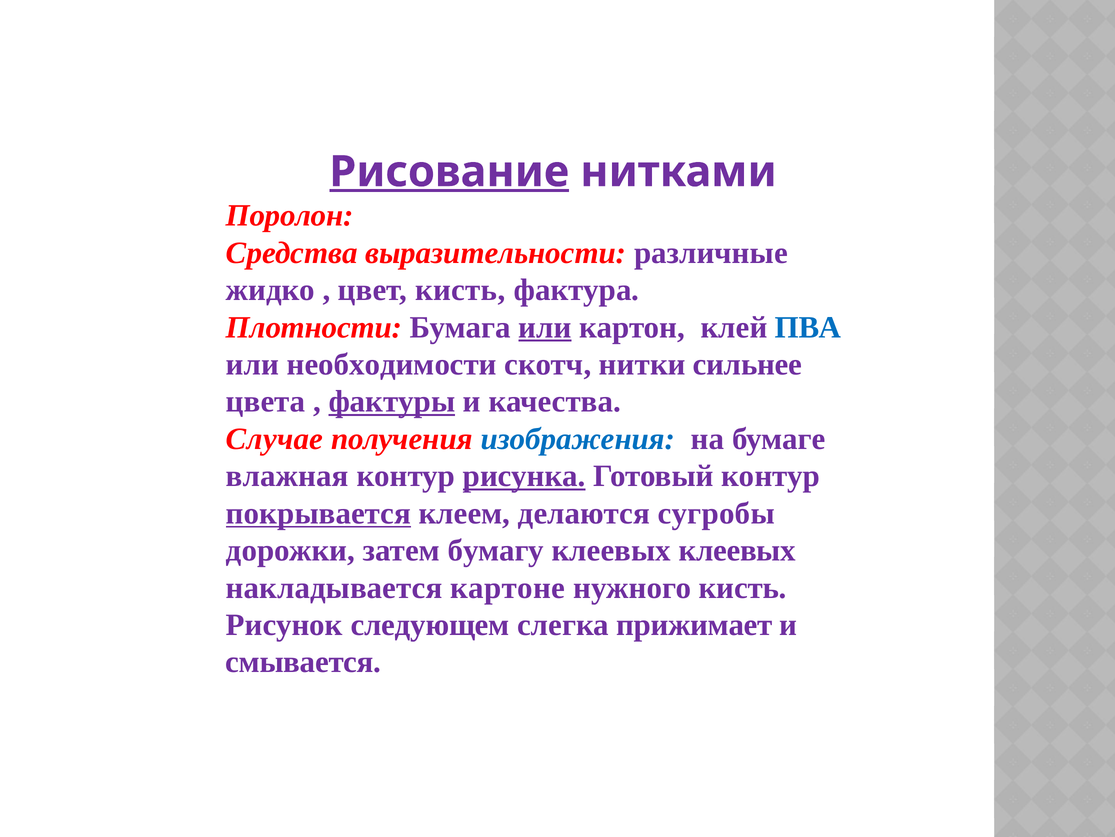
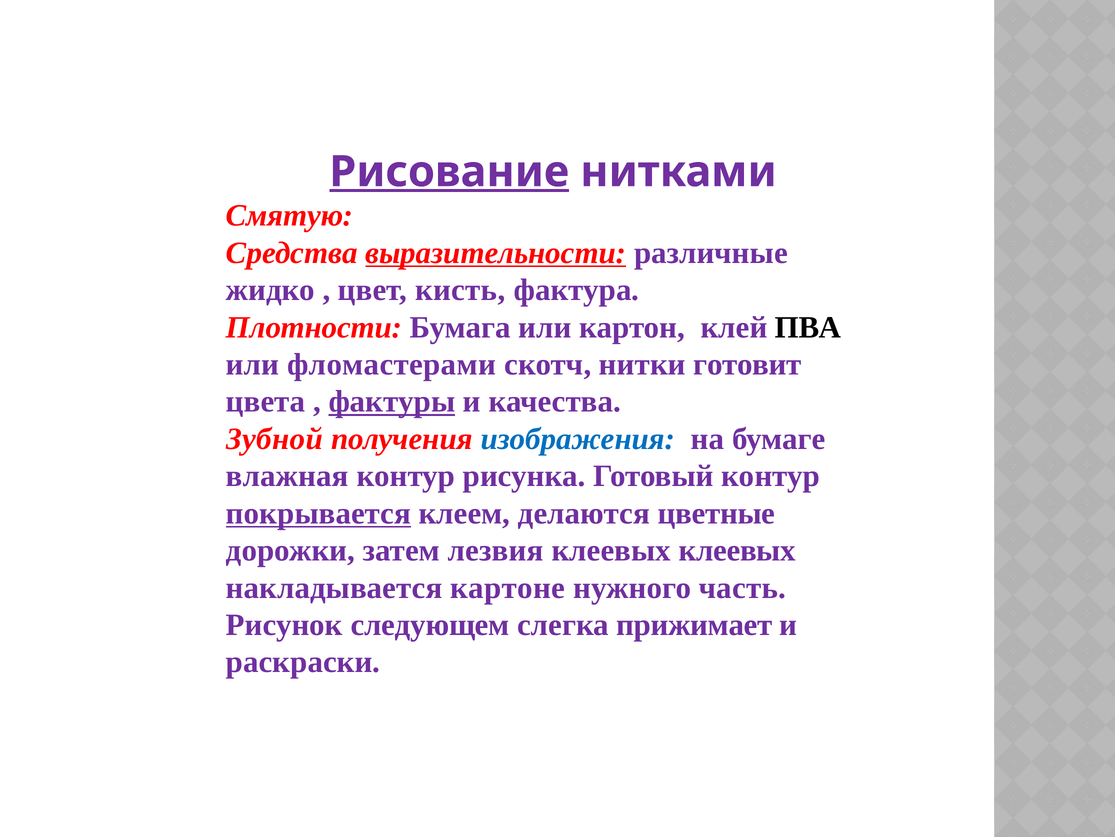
Поролон: Поролон -> Смятую
выразительности underline: none -> present
или at (545, 327) underline: present -> none
ПВА colour: blue -> black
необходимости: необходимости -> фломастерами
сильнее: сильнее -> готовит
Случае: Случае -> Зубной
рисунка underline: present -> none
сугробы: сугробы -> цветные
бумагу: бумагу -> лезвия
нужного кисть: кисть -> часть
смывается: смывается -> раскраски
